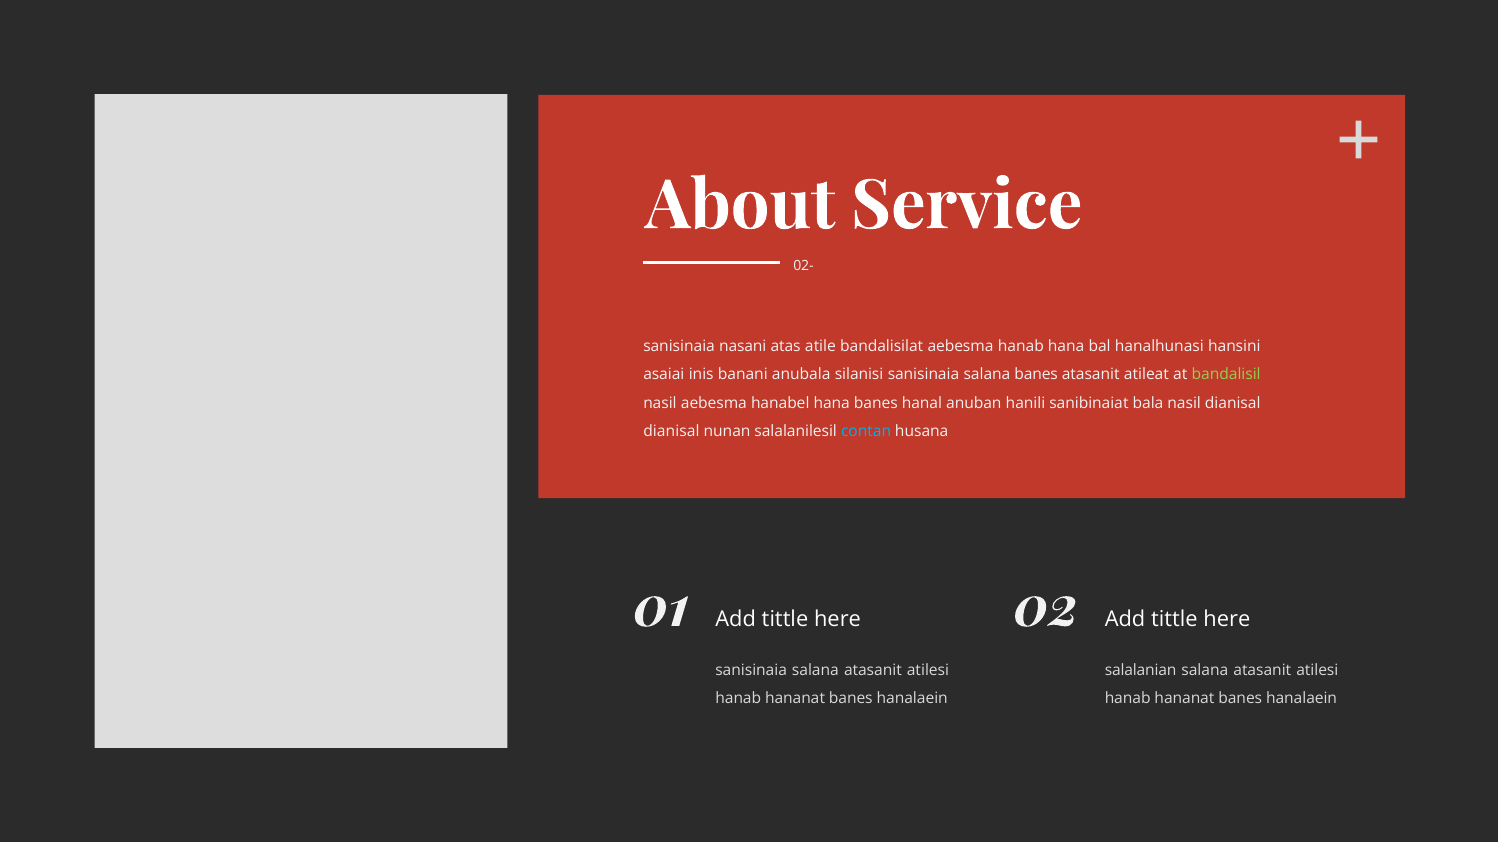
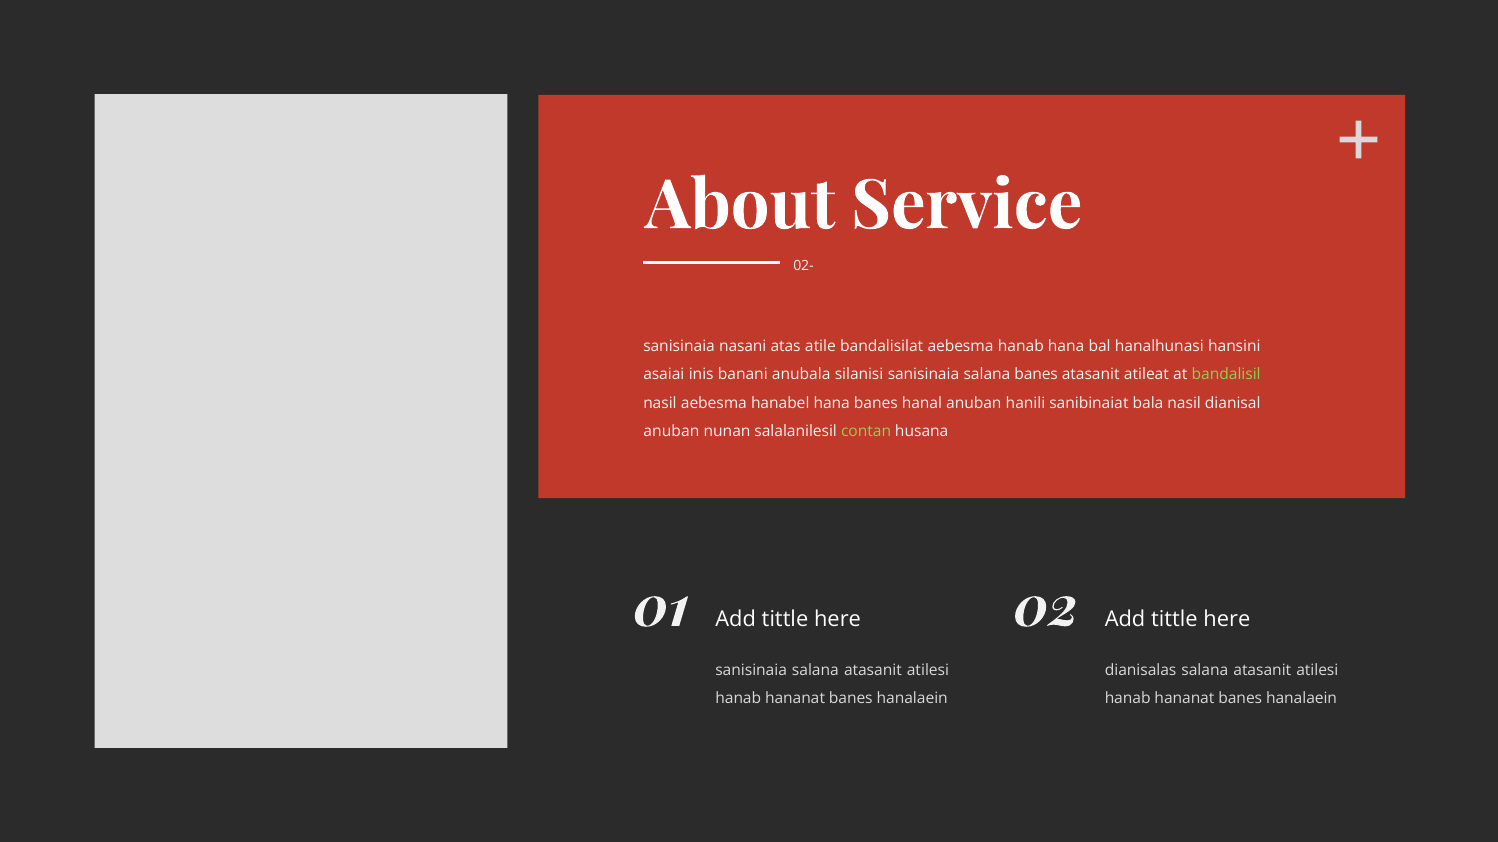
dianisal at (671, 431): dianisal -> anuban
contan colour: light blue -> light green
salalanian: salalanian -> dianisalas
